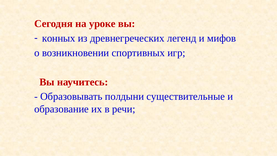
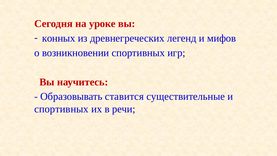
полдыни: полдыни -> ставится
образование at (61, 109): образование -> спортивных
